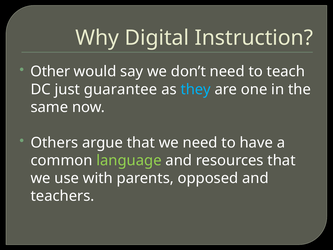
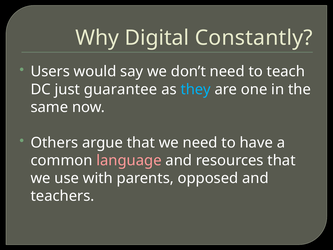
Instruction: Instruction -> Constantly
Other: Other -> Users
language colour: light green -> pink
